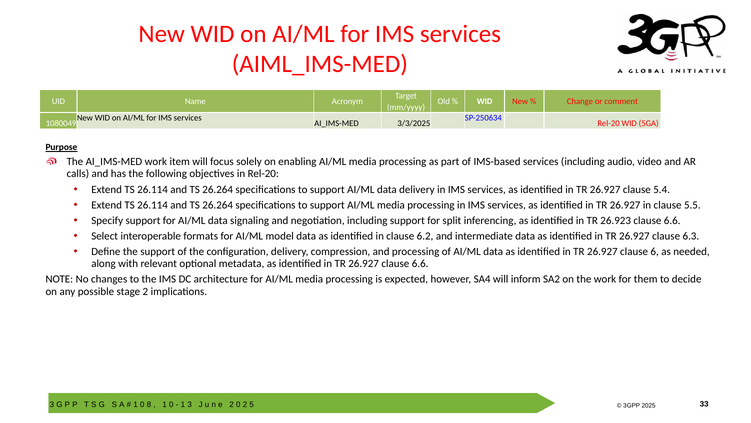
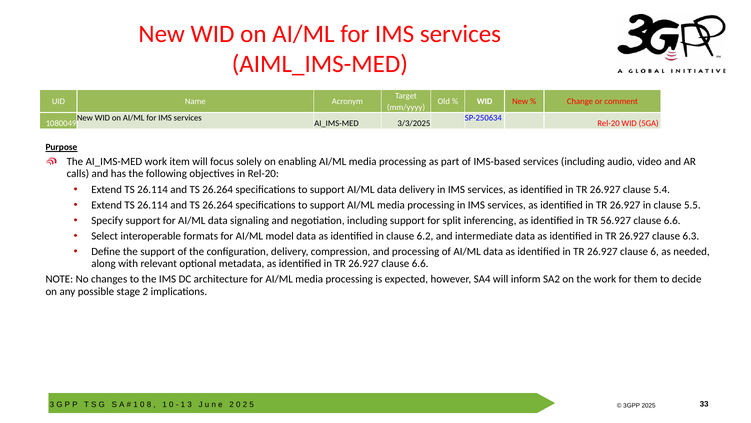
26.923: 26.923 -> 56.927
